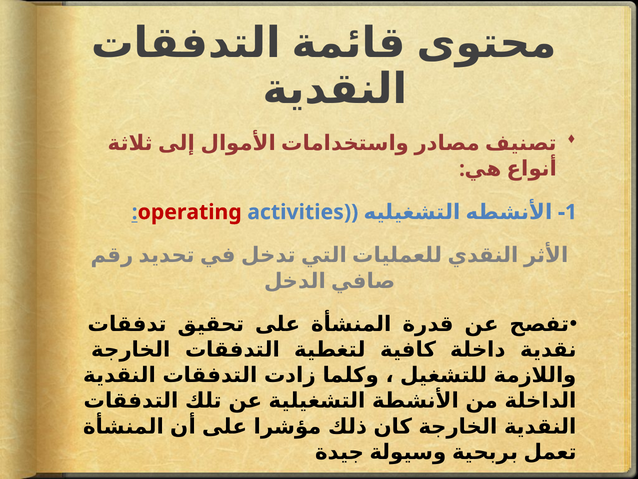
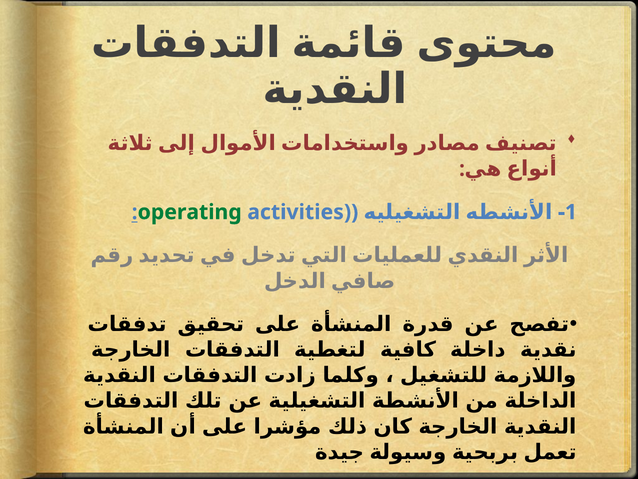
operating colour: red -> green
